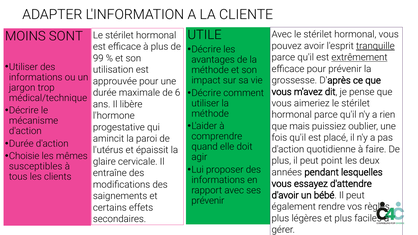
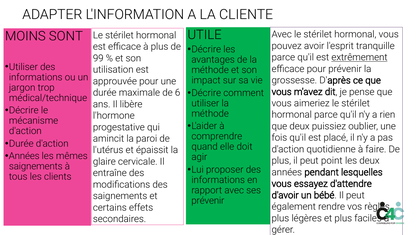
tranquille underline: present -> none
que mais: mais -> deux
Choisie at (24, 156): Choisie -> Années
susceptibles at (36, 167): susceptibles -> saignements
